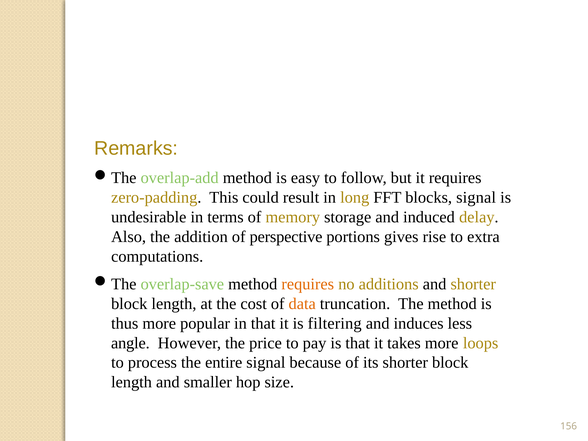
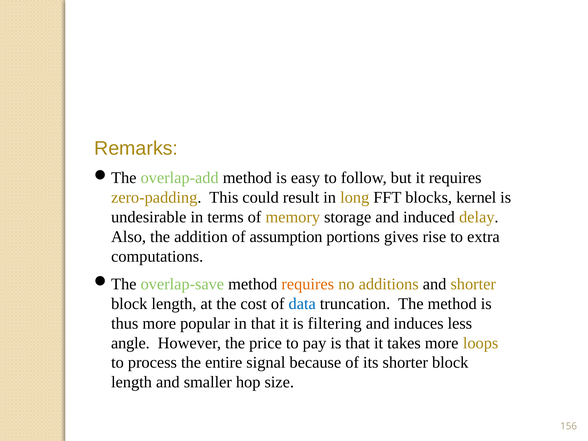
blocks signal: signal -> kernel
perspective: perspective -> assumption
data colour: orange -> blue
